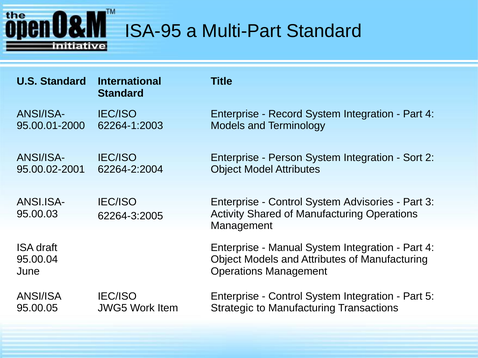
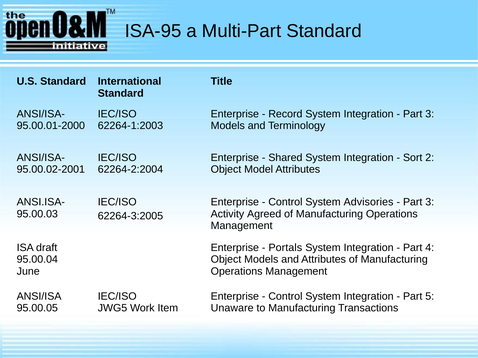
4 at (430, 114): 4 -> 3
Person: Person -> Shared
Shared: Shared -> Agreed
Manual: Manual -> Portals
Strategic: Strategic -> Unaware
